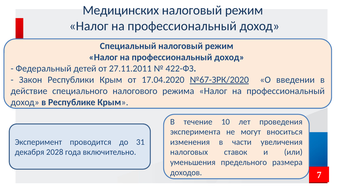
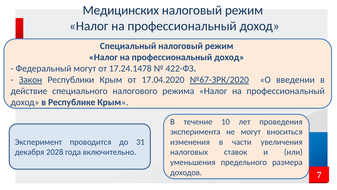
Федеральный детей: детей -> могут
27.11.2011: 27.11.2011 -> 17.24.1478
Закон underline: none -> present
